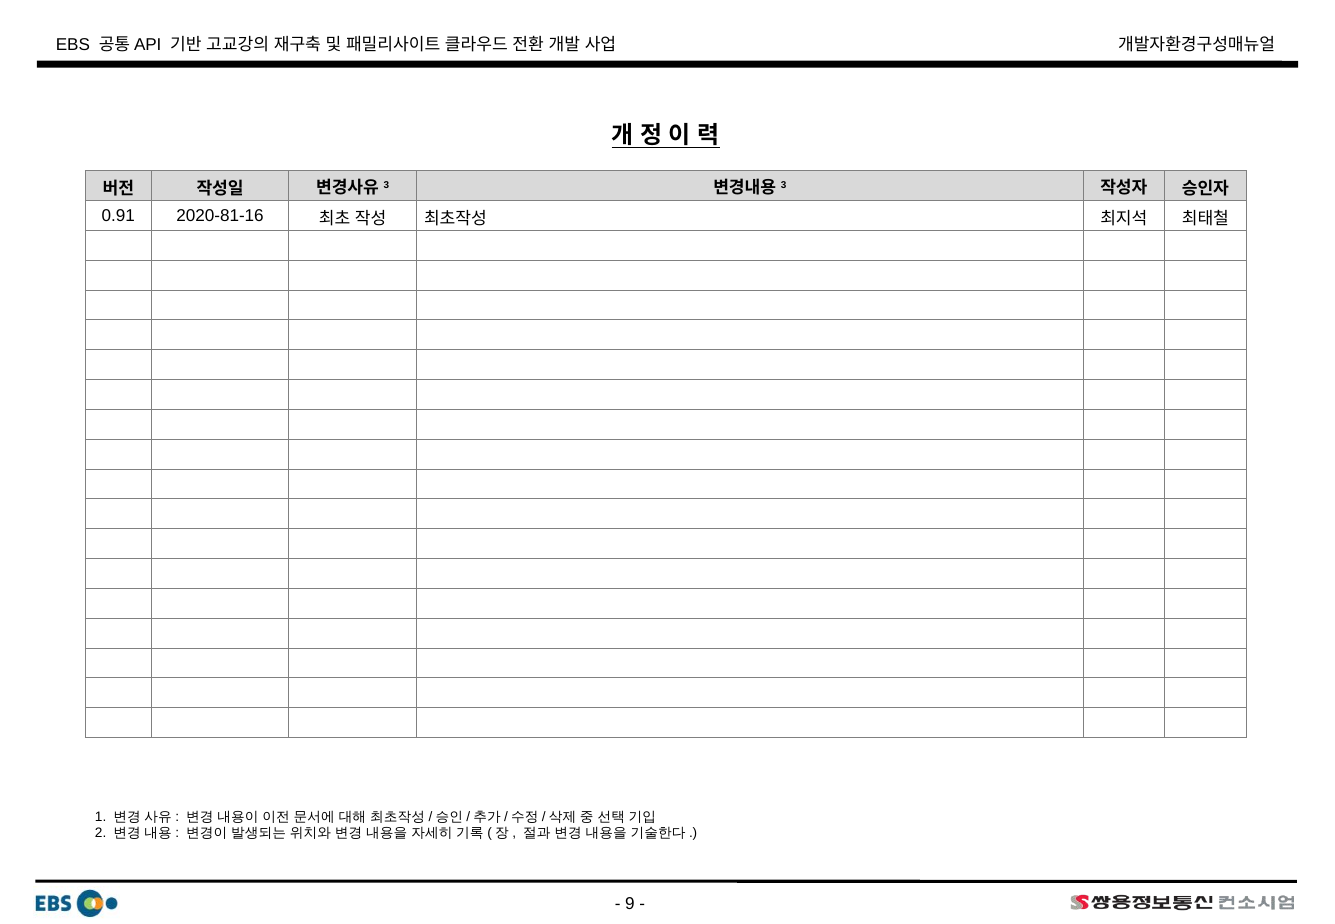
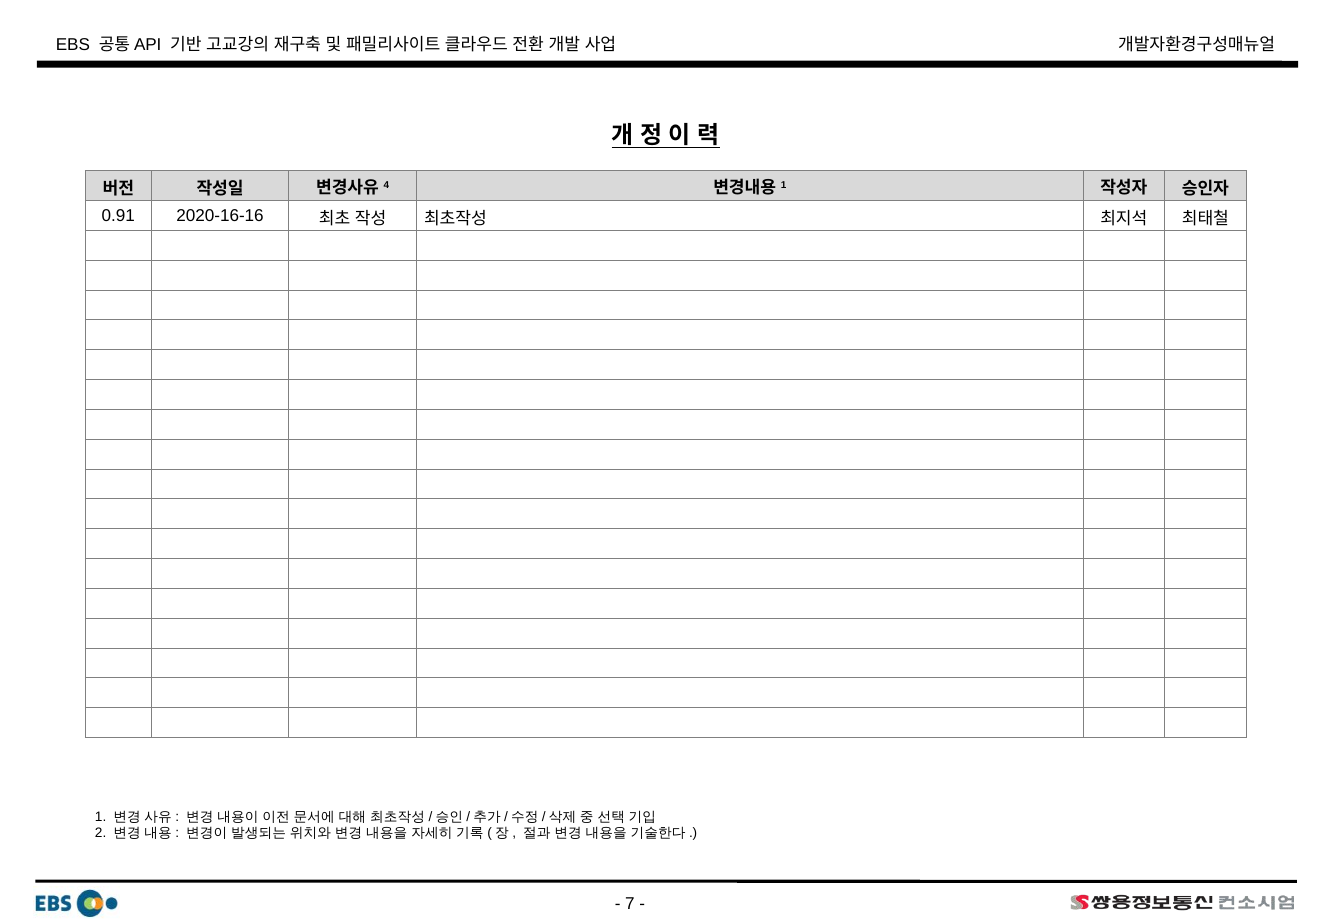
3 at (386, 185): 3 -> 4
3 at (784, 185): 3 -> 1
2020-81-16: 2020-81-16 -> 2020-16-16
9: 9 -> 7
